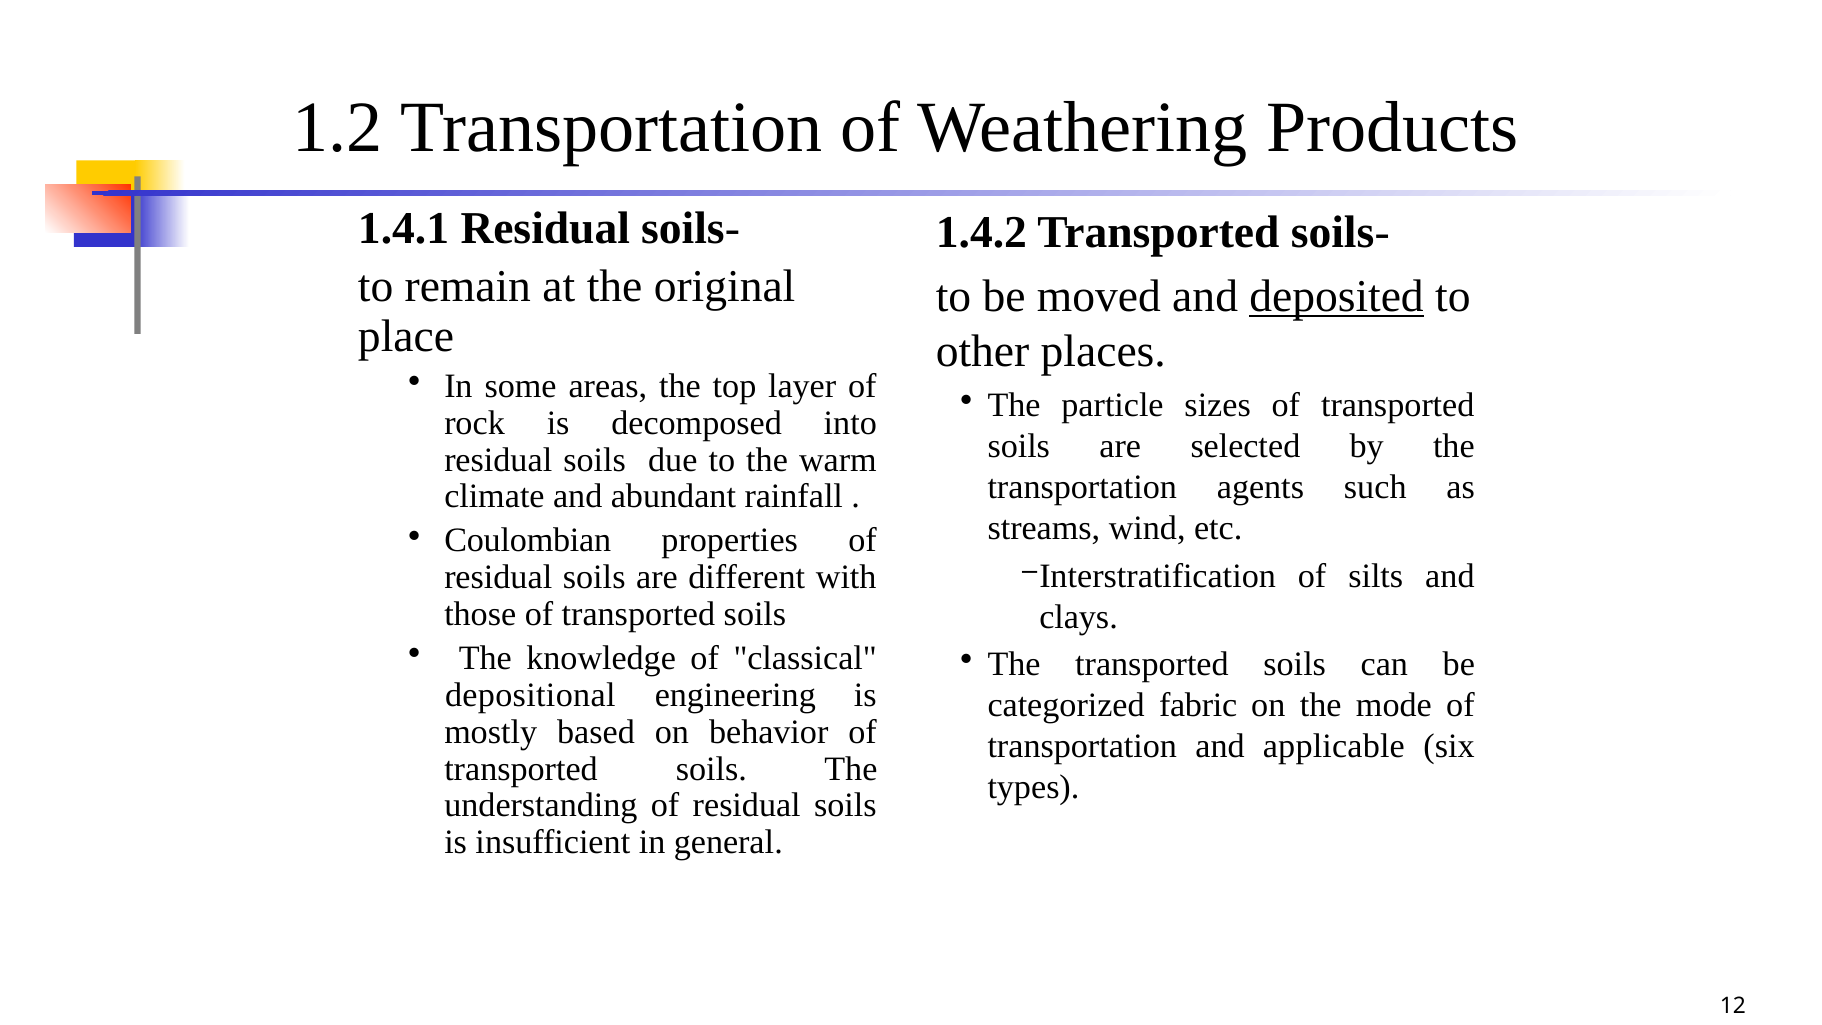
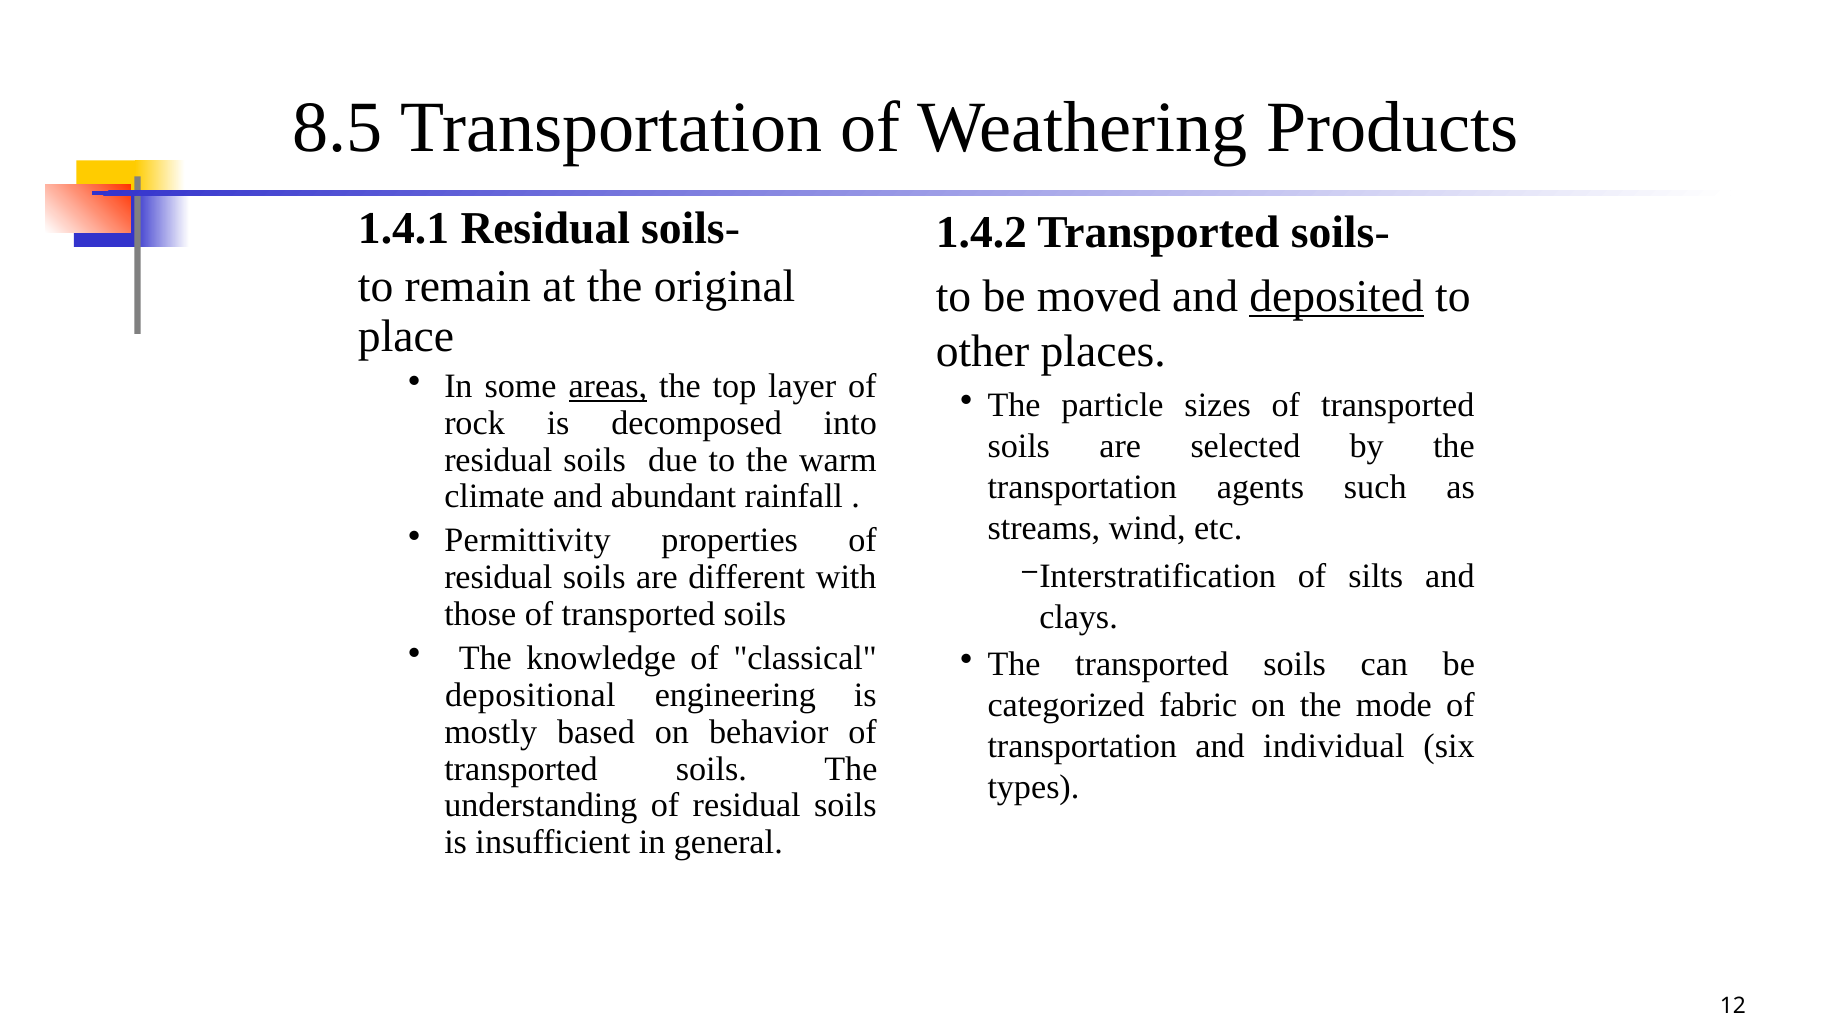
1.2: 1.2 -> 8.5
areas underline: none -> present
Coulombian: Coulombian -> Permittivity
applicable: applicable -> individual
